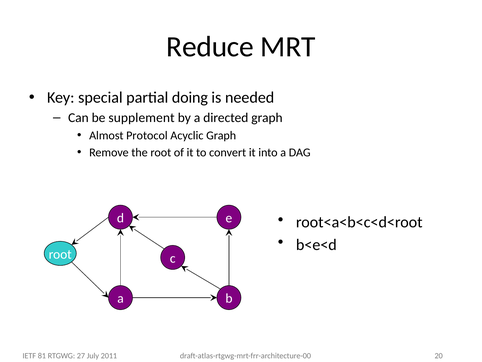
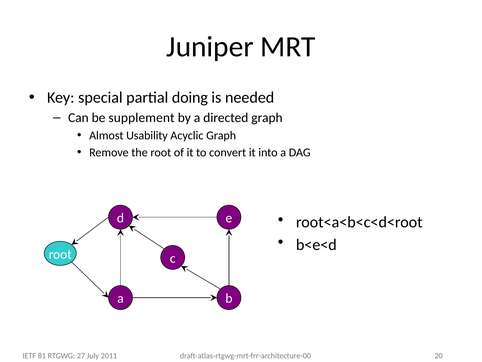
Reduce: Reduce -> Juniper
Protocol: Protocol -> Usability
